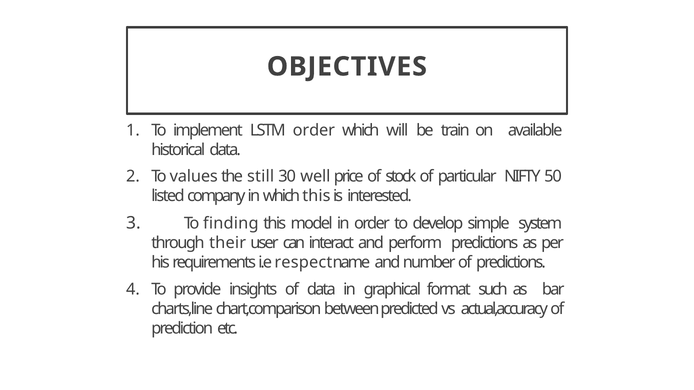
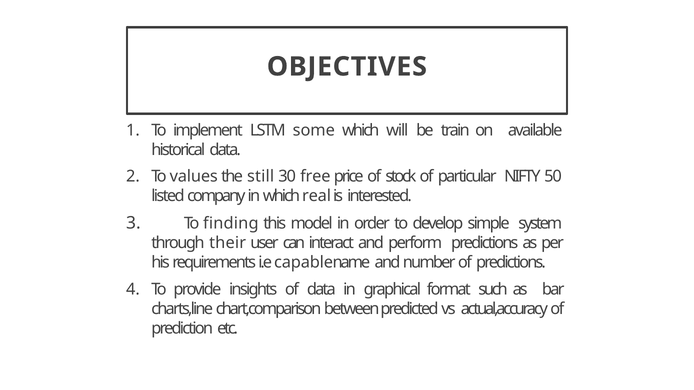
LSTM order: order -> some
well: well -> free
which this: this -> real
respect: respect -> capable
